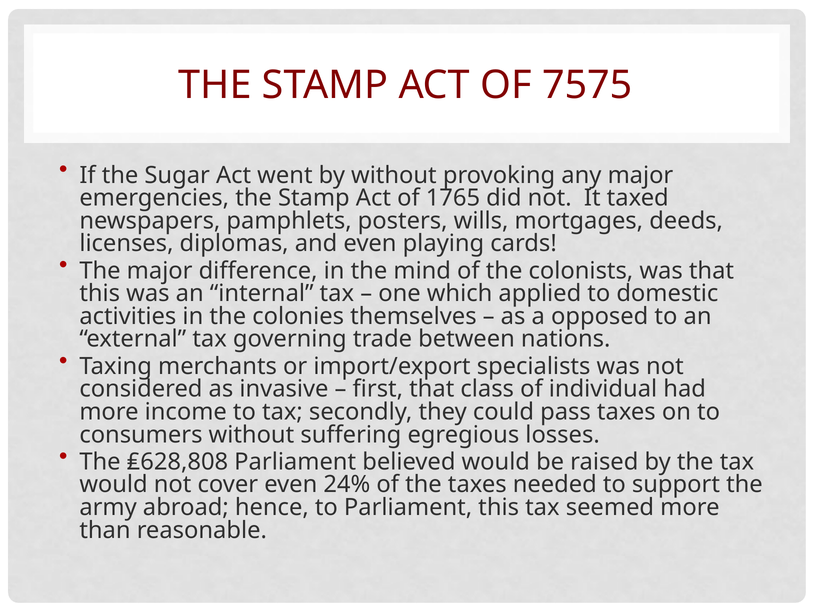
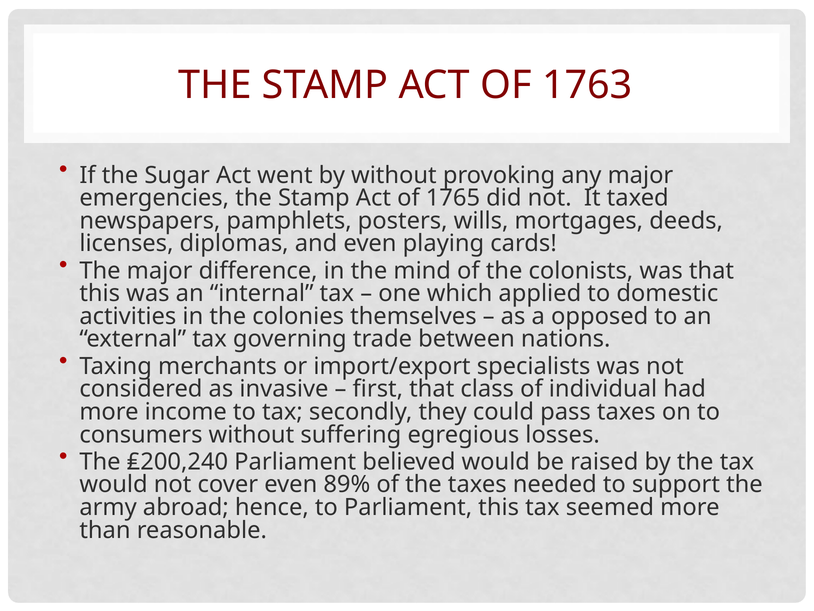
7575: 7575 -> 1763
₤628,808: ₤628,808 -> ₤200,240
24%: 24% -> 89%
